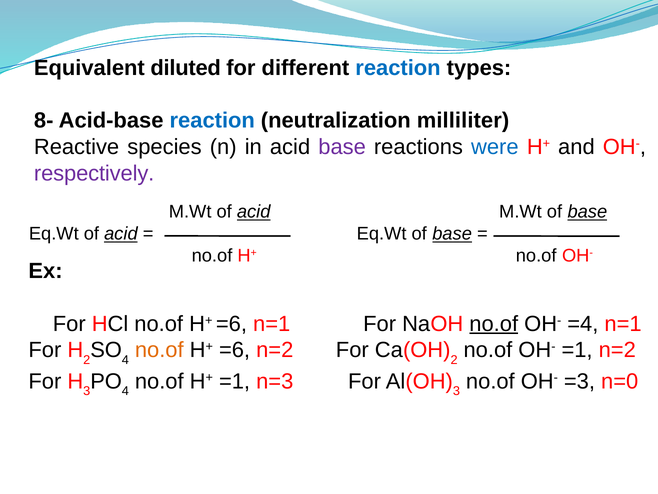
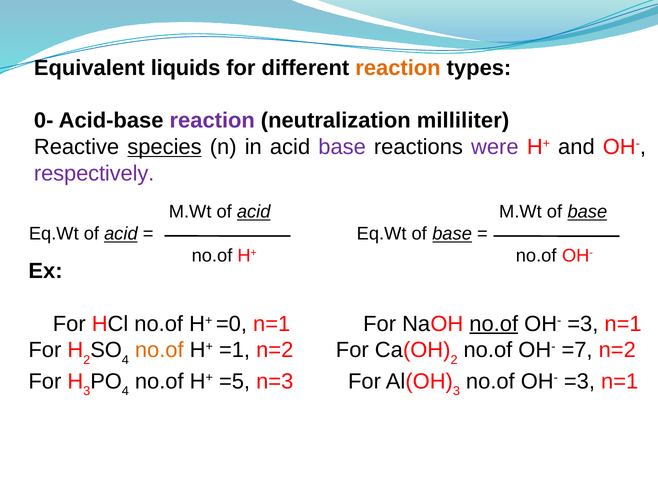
diluted: diluted -> liquids
reaction at (398, 68) colour: blue -> orange
8-: 8- -> 0-
reaction at (212, 121) colour: blue -> purple
species underline: none -> present
were colour: blue -> purple
HCl no.of H+ =6: =6 -> =0
=4 at (583, 324): =4 -> =3
=6 at (235, 350): =6 -> =1
OH- =1: =1 -> =7
H+ =1: =1 -> =5
n=0 at (620, 381): n=0 -> n=1
